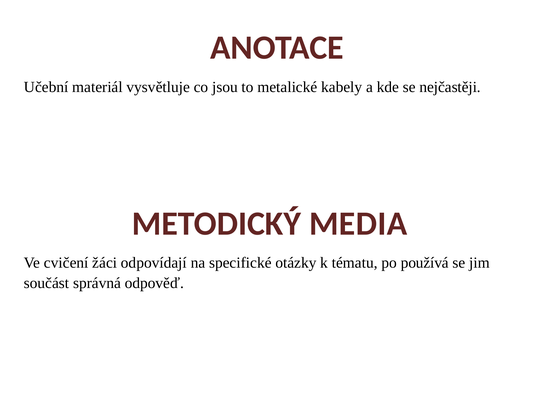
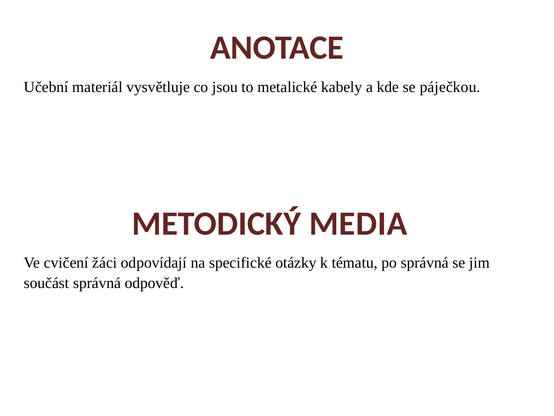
nejčastěji: nejčastěji -> páječkou
po používá: používá -> správná
